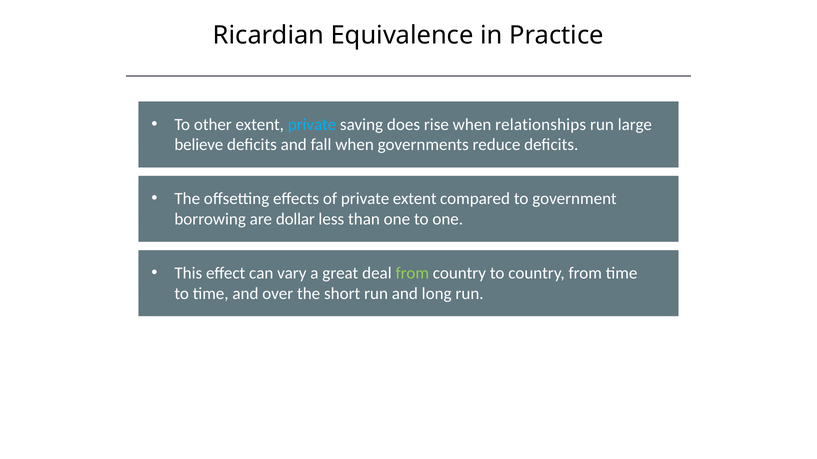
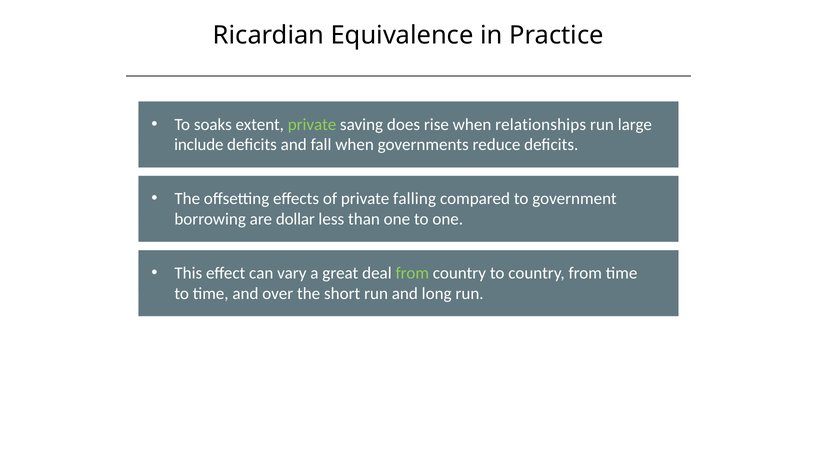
other: other -> soaks
private at (312, 125) colour: light blue -> light green
believe: believe -> include
private extent: extent -> falling
